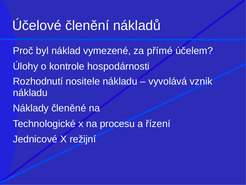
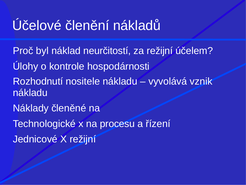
vymezené: vymezené -> neurčitostí
za přímé: přímé -> režijní
